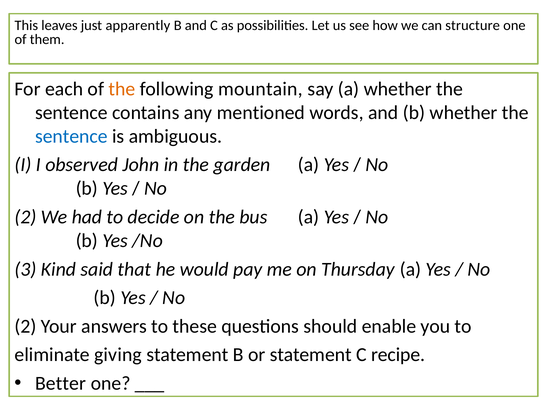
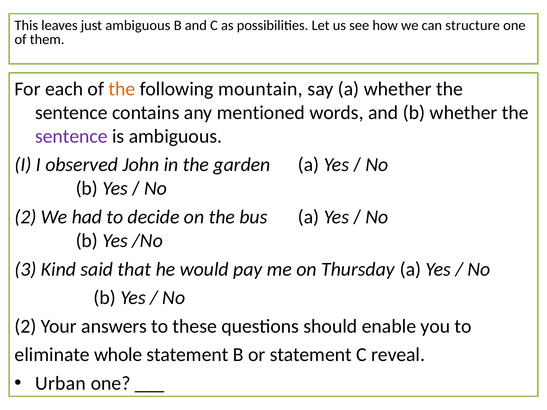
just apparently: apparently -> ambiguous
sentence at (71, 136) colour: blue -> purple
giving: giving -> whole
recipe: recipe -> reveal
Better: Better -> Urban
